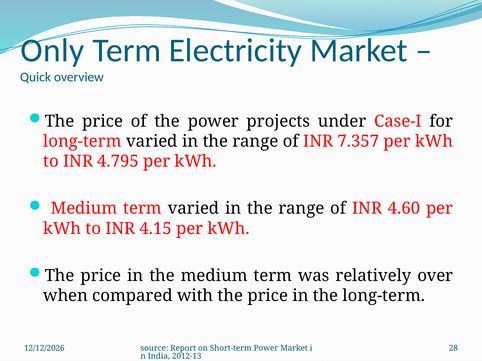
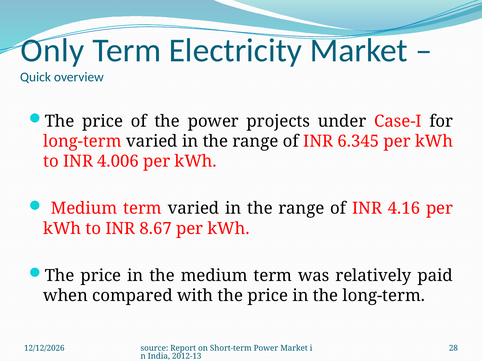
7.357: 7.357 -> 6.345
4.795: 4.795 -> 4.006
4.60: 4.60 -> 4.16
4.15: 4.15 -> 8.67
over: over -> paid
